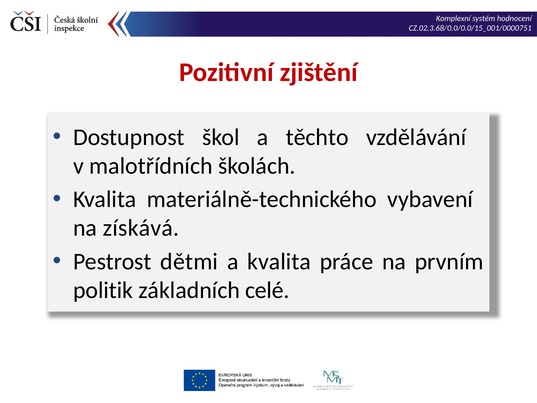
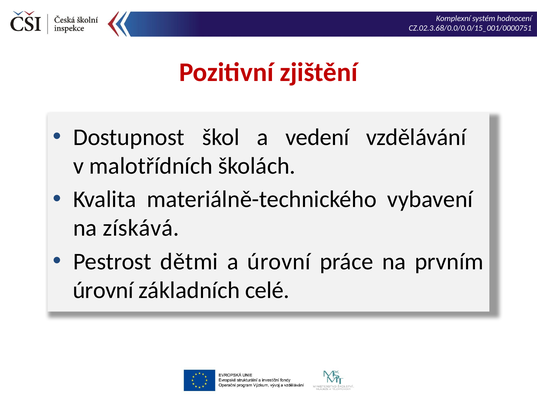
těchto: těchto -> vedení
a kvalita: kvalita -> úrovní
politik at (103, 290): politik -> úrovní
